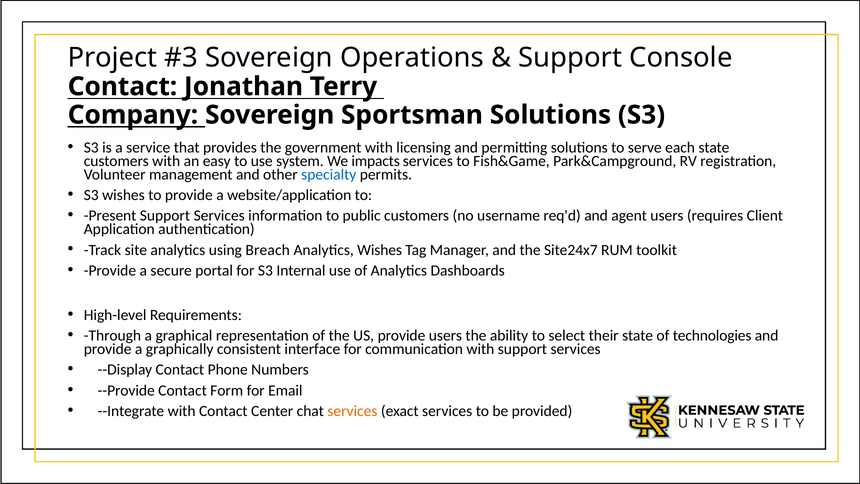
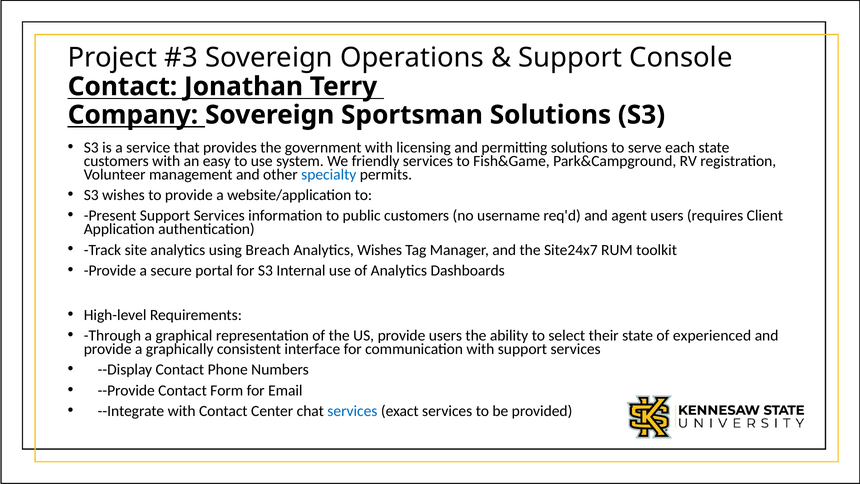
impacts: impacts -> friendly
technologies: technologies -> experienced
services at (352, 411) colour: orange -> blue
